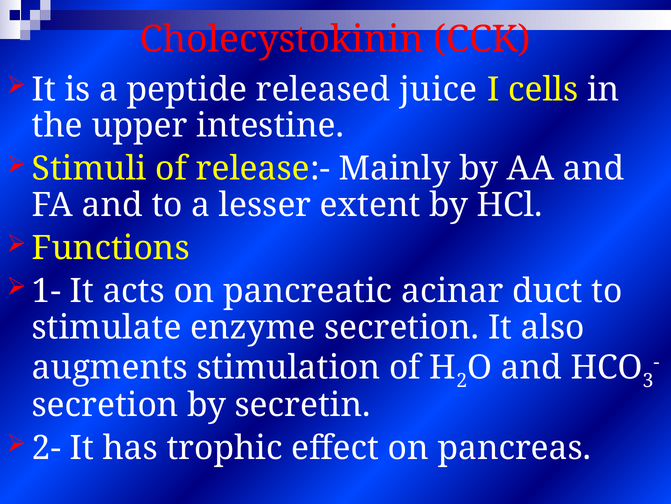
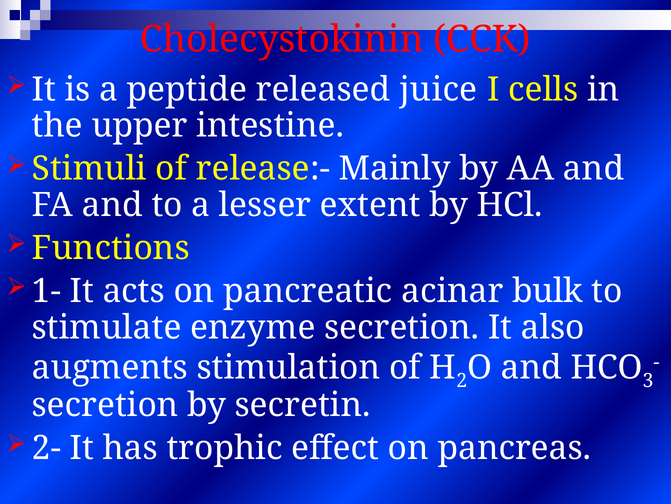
duct: duct -> bulk
